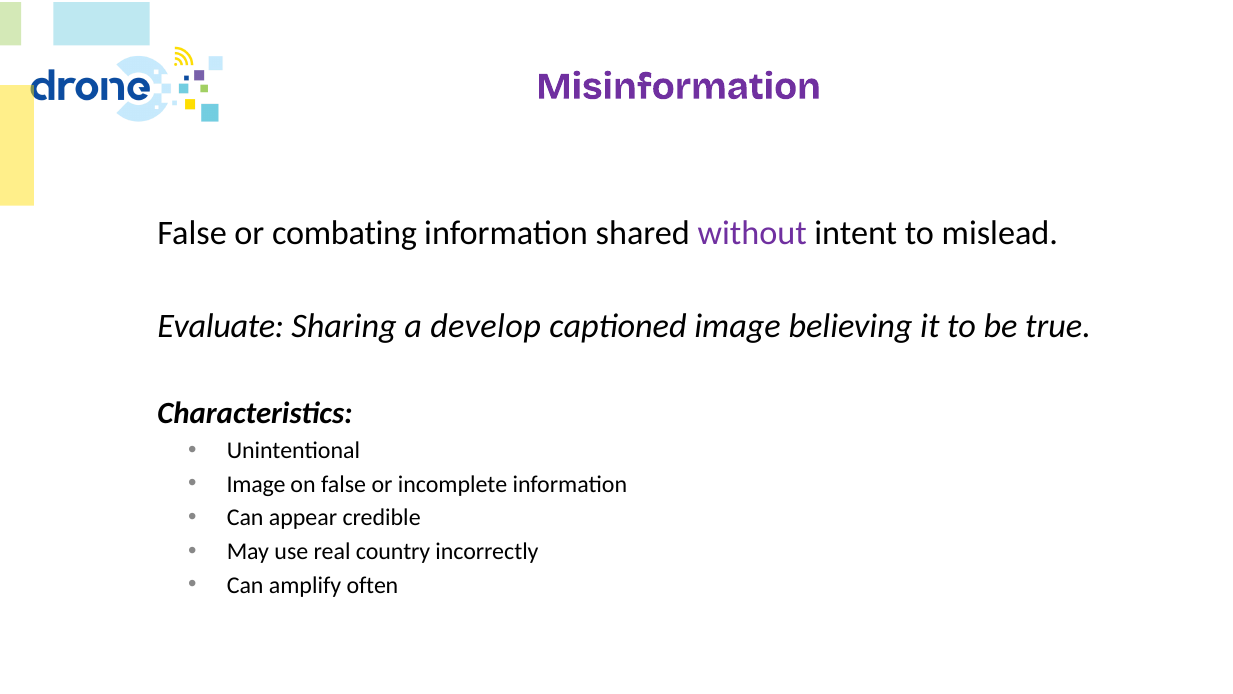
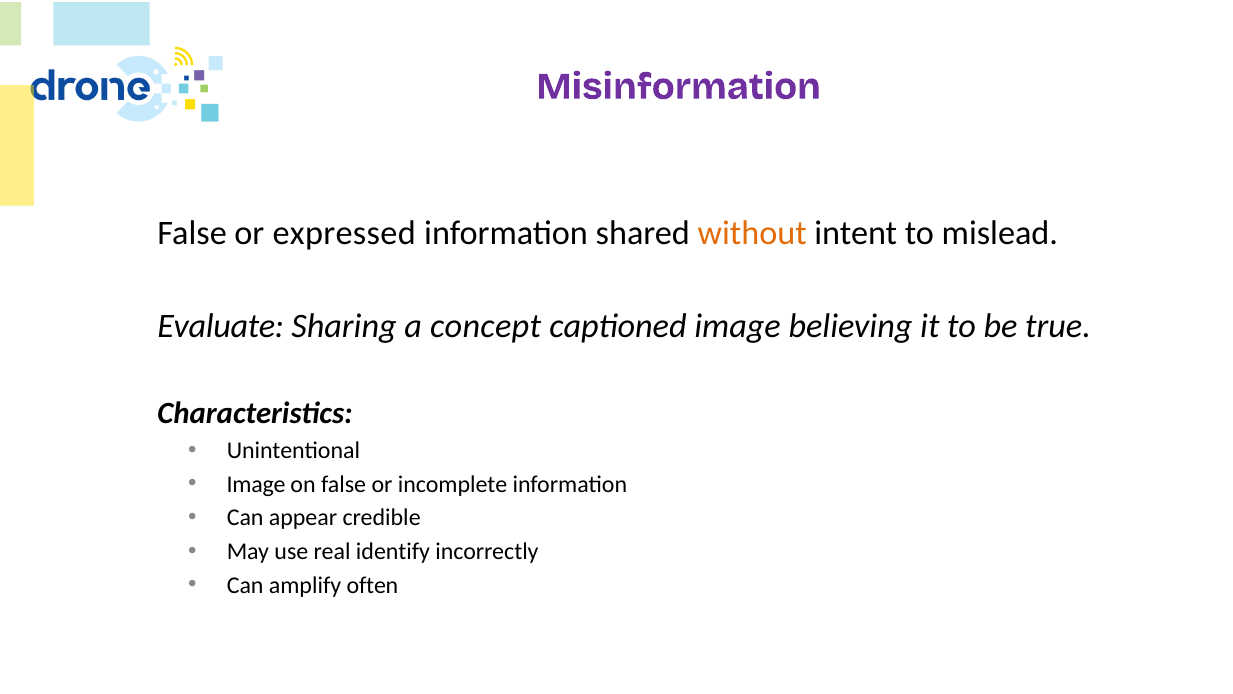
combating: combating -> expressed
without colour: purple -> orange
develop: develop -> concept
country: country -> identify
